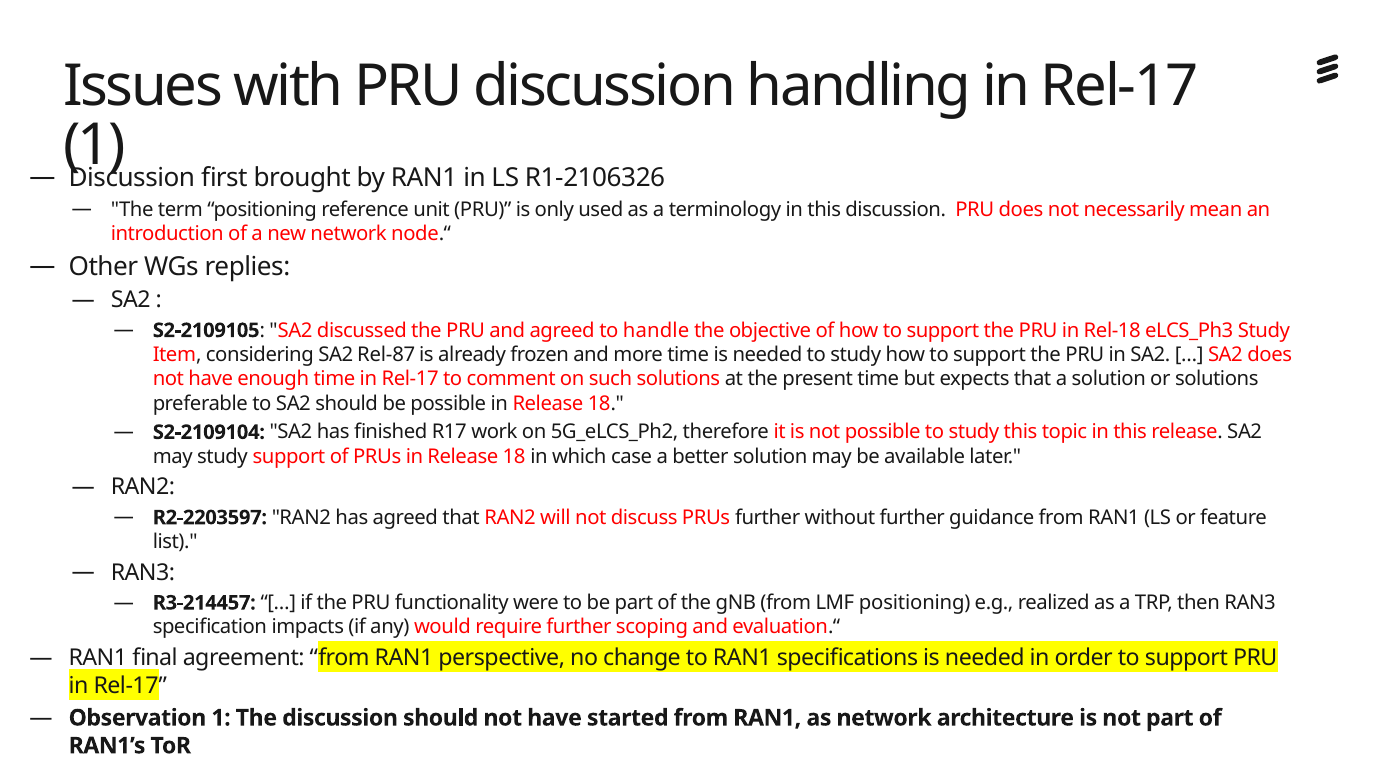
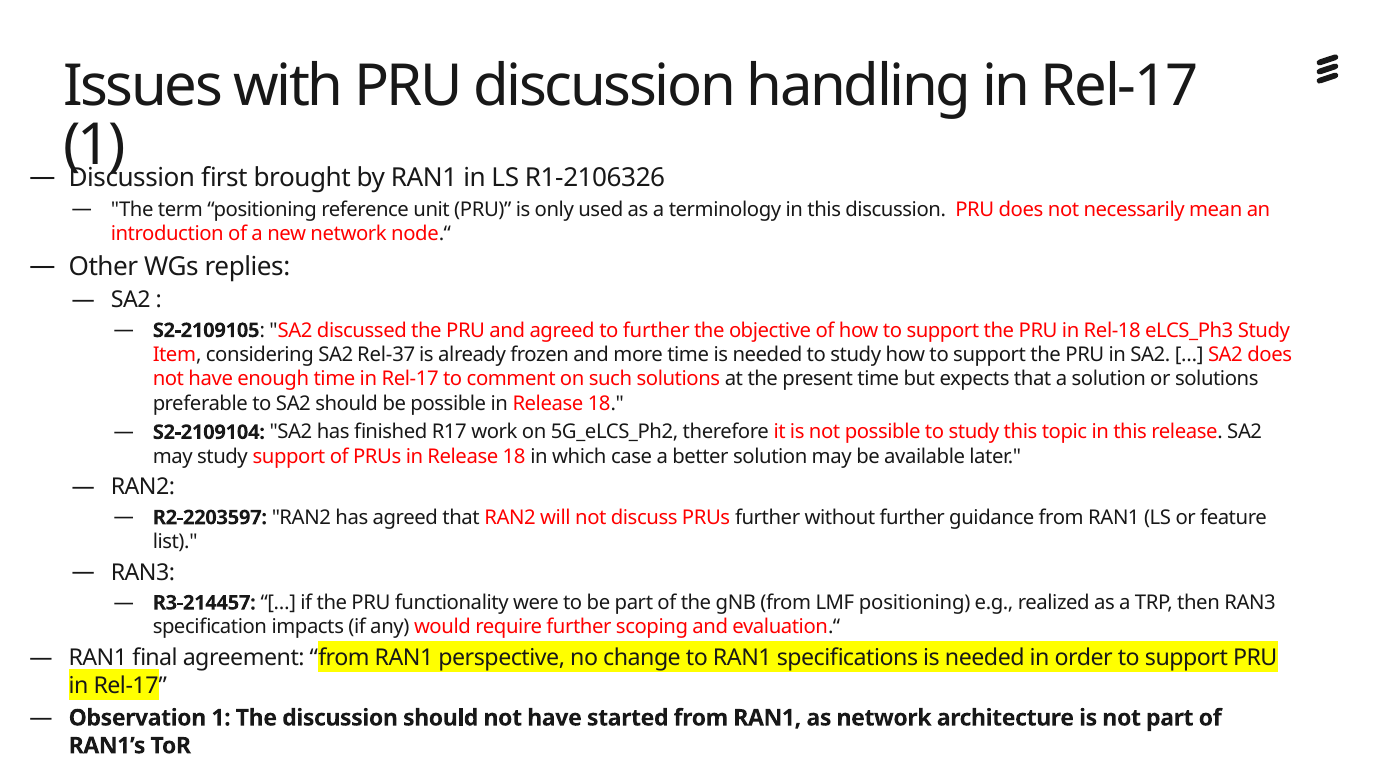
to handle: handle -> further
Rel-87: Rel-87 -> Rel-37
